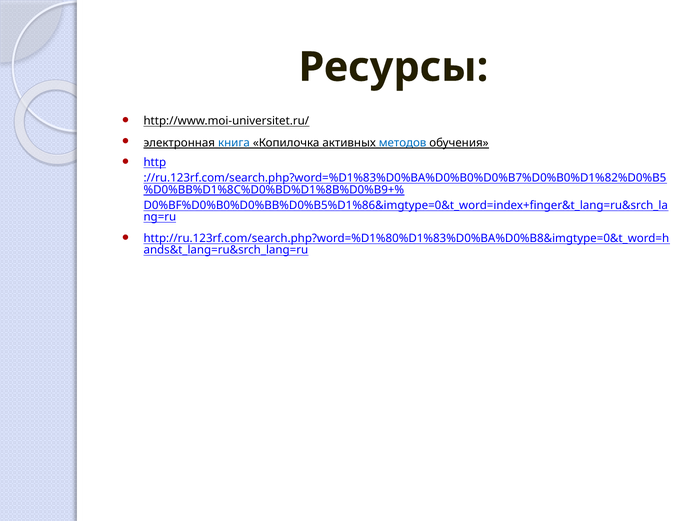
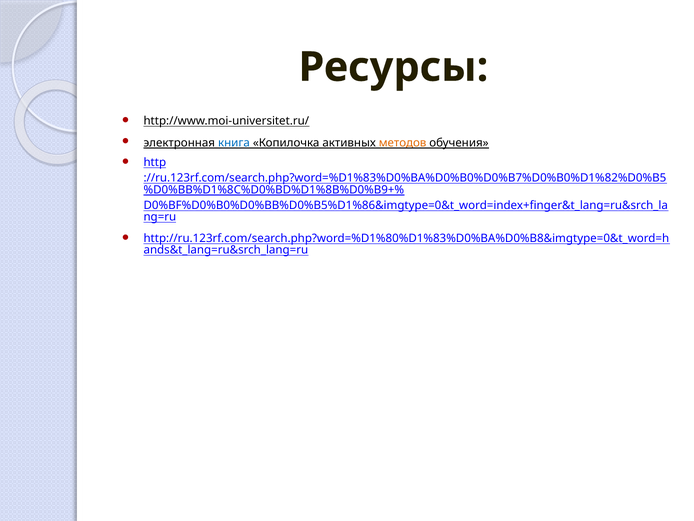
методов colour: blue -> orange
